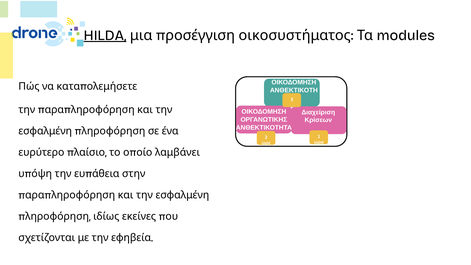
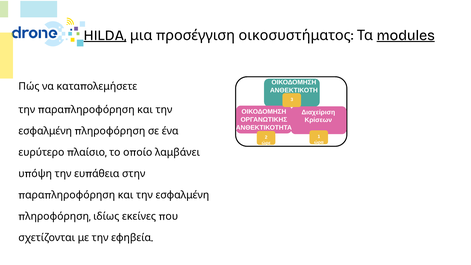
modules underline: none -> present
